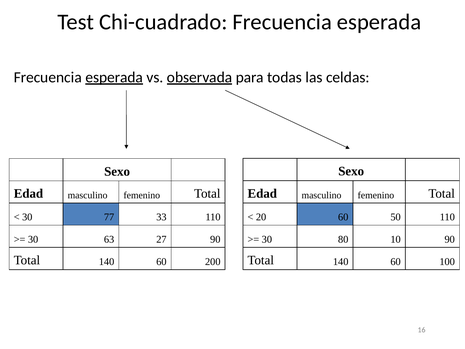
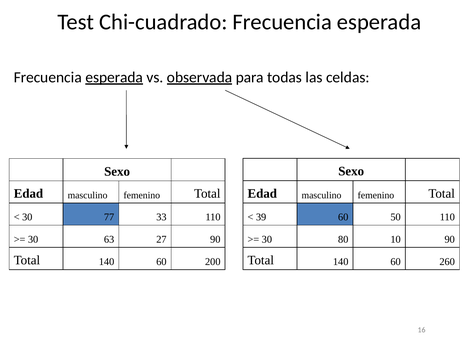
20: 20 -> 39
100: 100 -> 260
